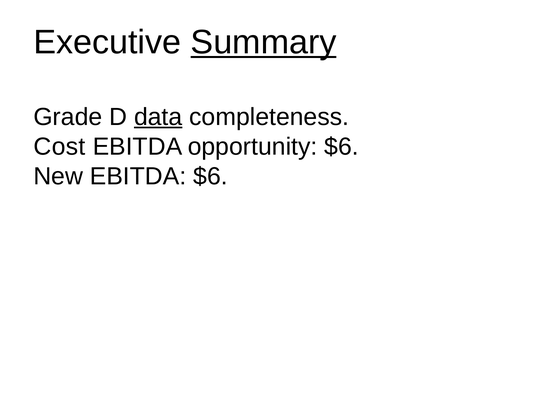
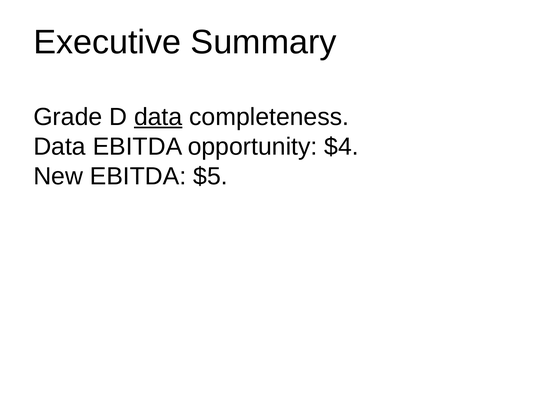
Summary underline: present -> none
Cost at (59, 147): Cost -> Data
opportunity $6: $6 -> $4
EBITDA $6: $6 -> $5
